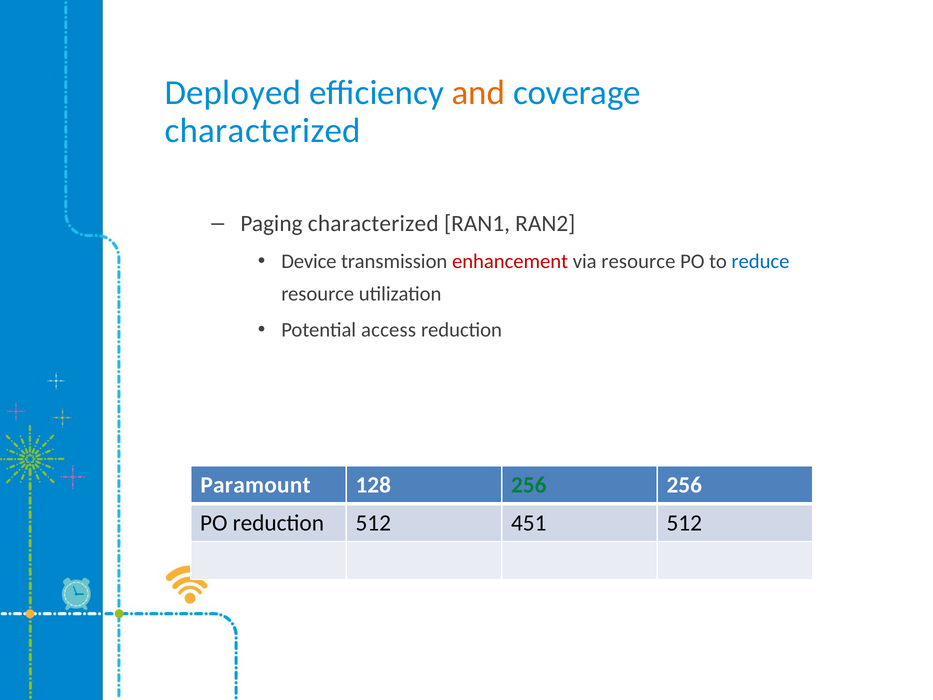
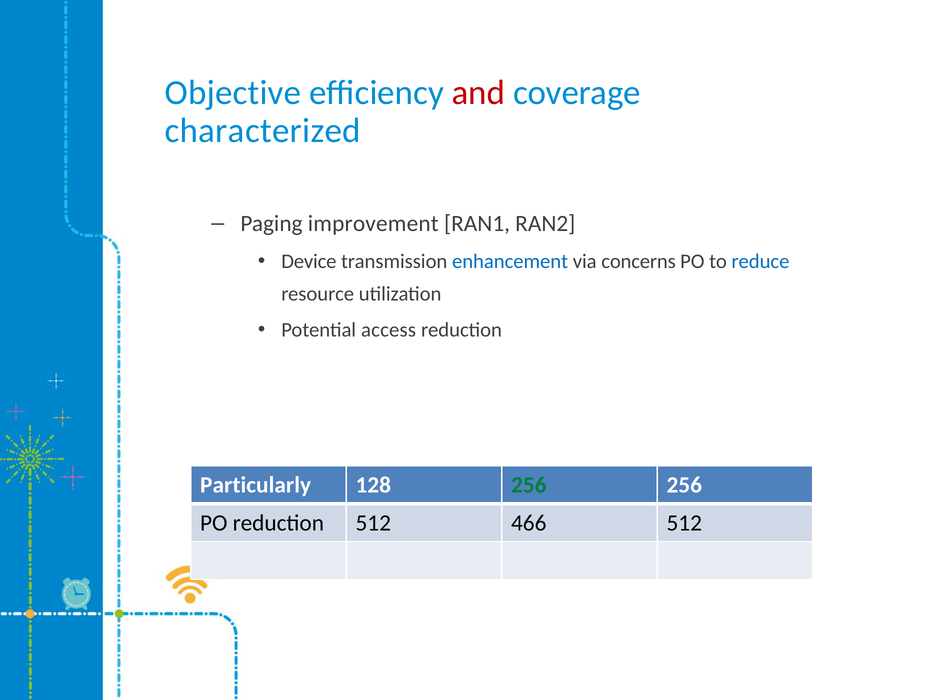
Deployed: Deployed -> Objective
and colour: orange -> red
Paging characterized: characterized -> improvement
enhancement colour: red -> blue
via resource: resource -> concerns
Paramount: Paramount -> Particularly
451: 451 -> 466
